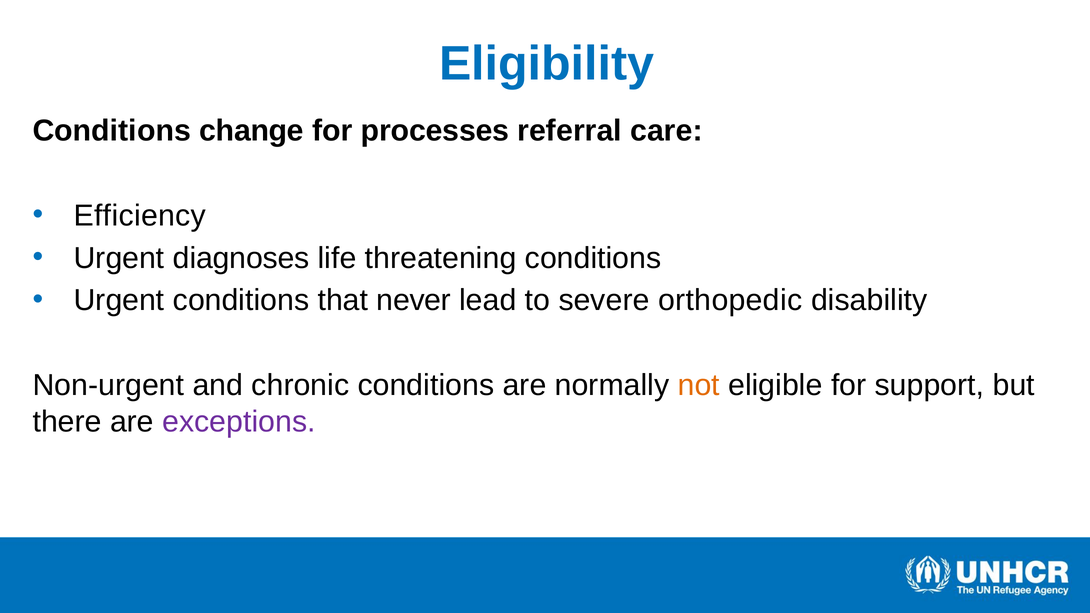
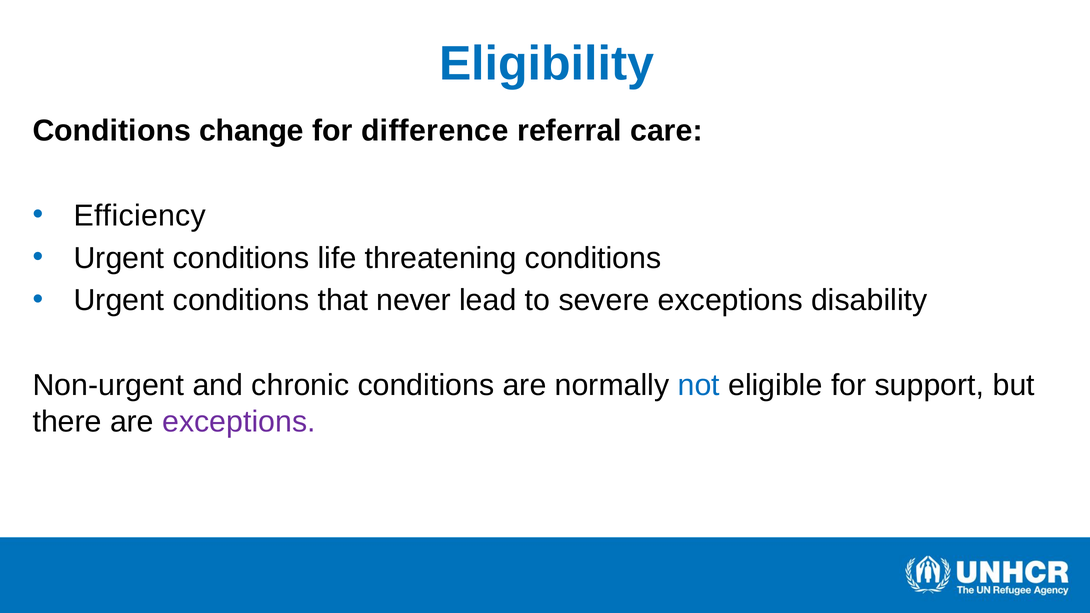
processes: processes -> difference
diagnoses at (241, 258): diagnoses -> conditions
severe orthopedic: orthopedic -> exceptions
not colour: orange -> blue
